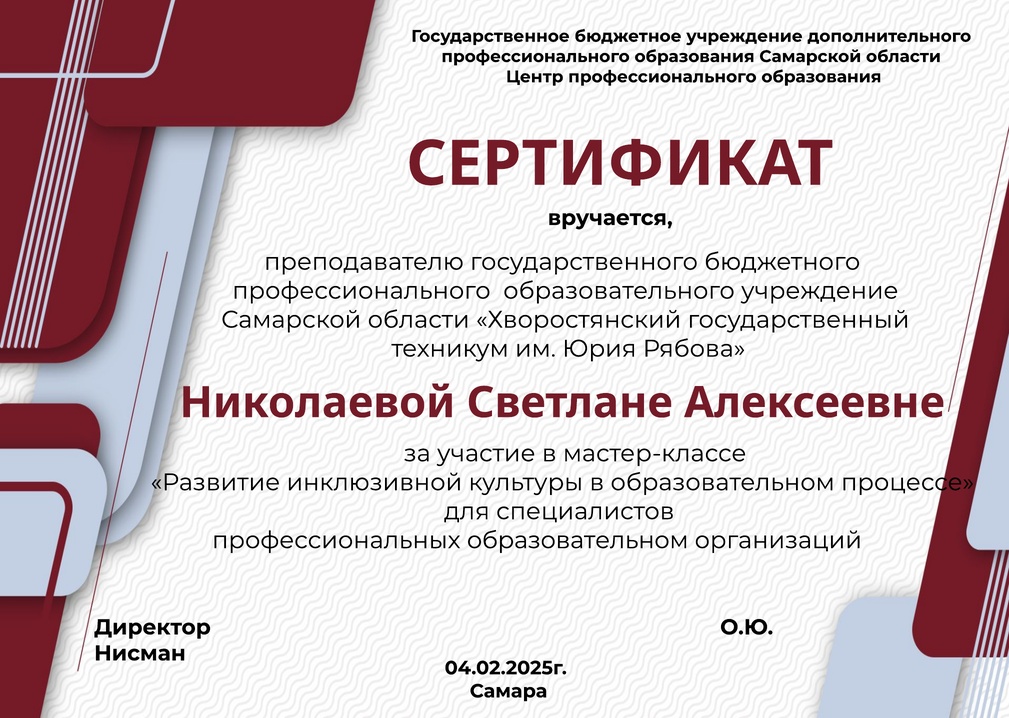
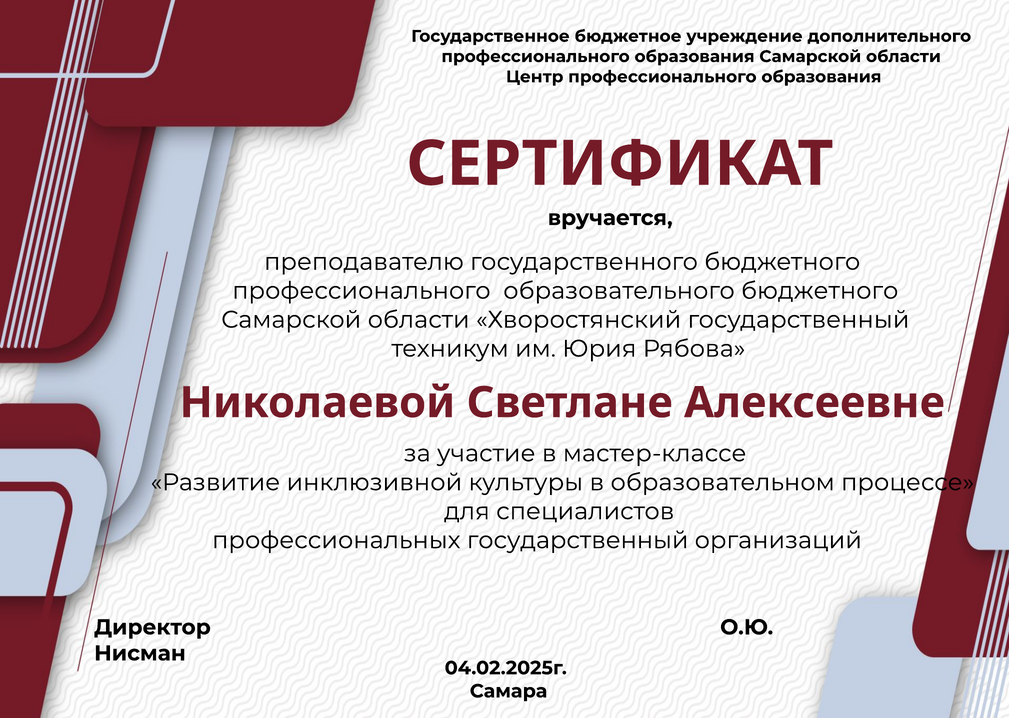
образовательного учреждение: учреждение -> бюджетного
профессиональных образовательном: образовательном -> государственный
